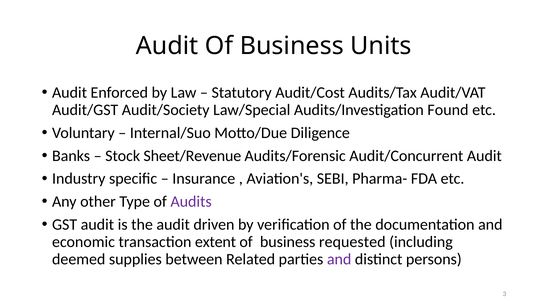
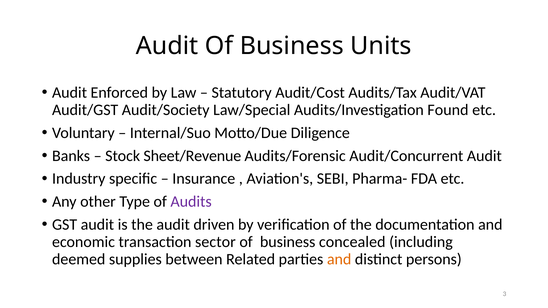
extent: extent -> sector
requested: requested -> concealed
and at (339, 259) colour: purple -> orange
